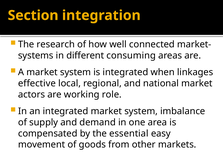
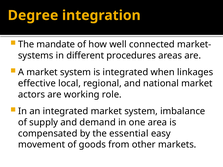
Section: Section -> Degree
research: research -> mandate
consuming: consuming -> procedures
